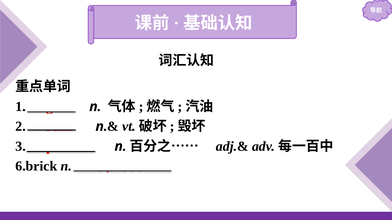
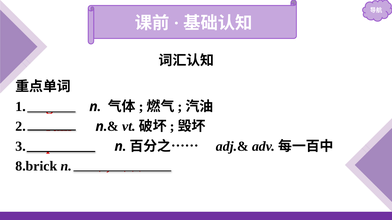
6.brick: 6.brick -> 8.brick
